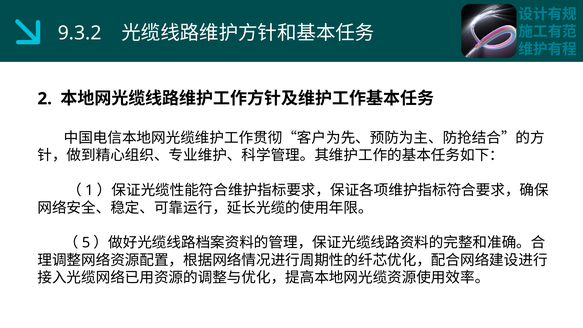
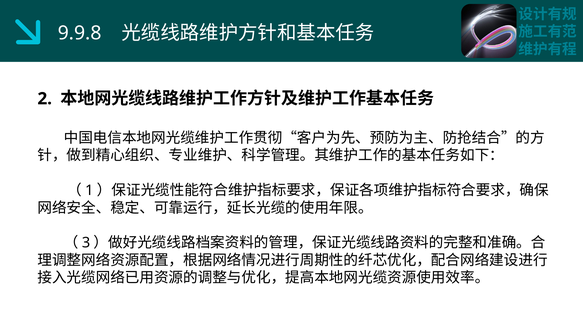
9.3.2: 9.3.2 -> 9.9.8
5: 5 -> 3
